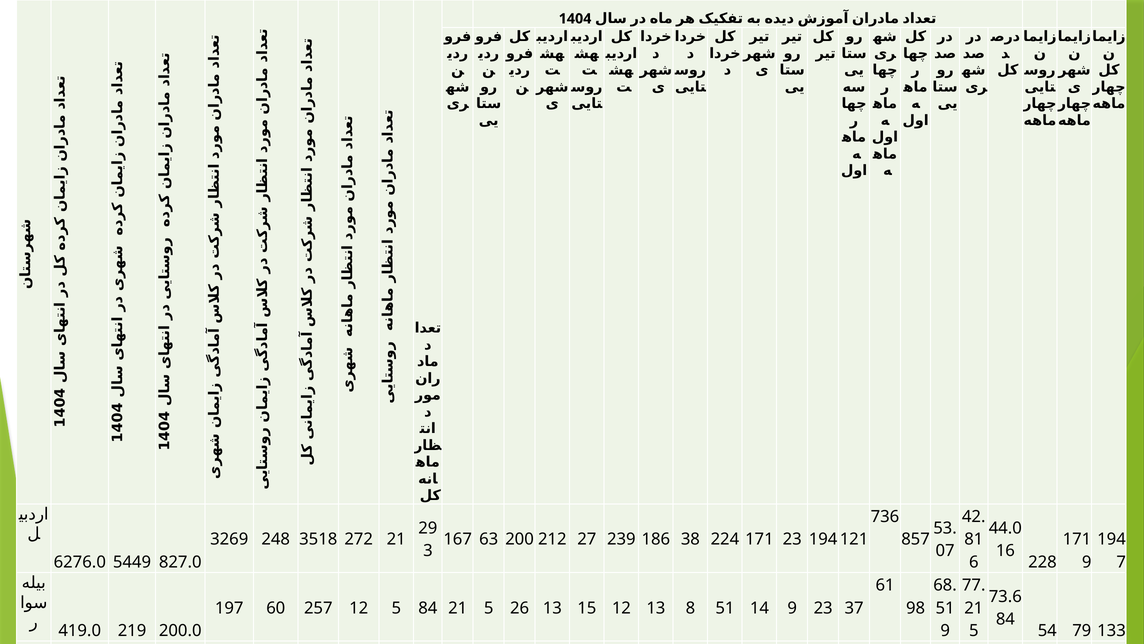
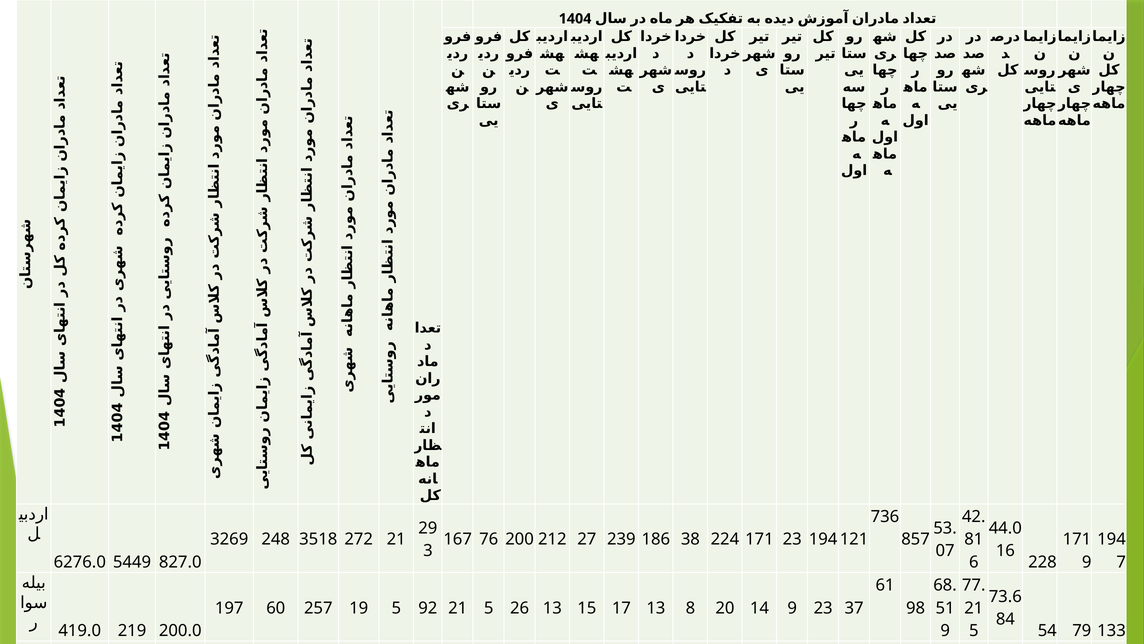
167 63: 63 -> 76
257 12: 12 -> 19
5 84: 84 -> 92
15 12: 12 -> 17
8 51: 51 -> 20
